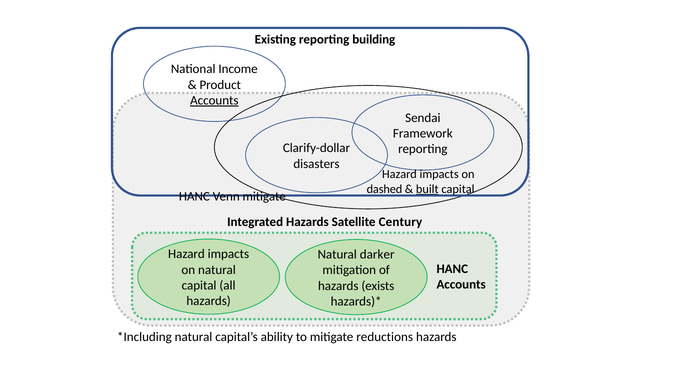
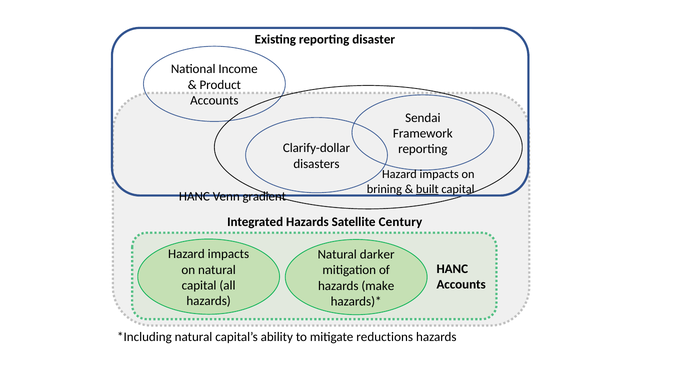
building: building -> disaster
Accounts at (214, 100) underline: present -> none
dashed: dashed -> brining
Venn mitigate: mitigate -> gradient
exists: exists -> make
